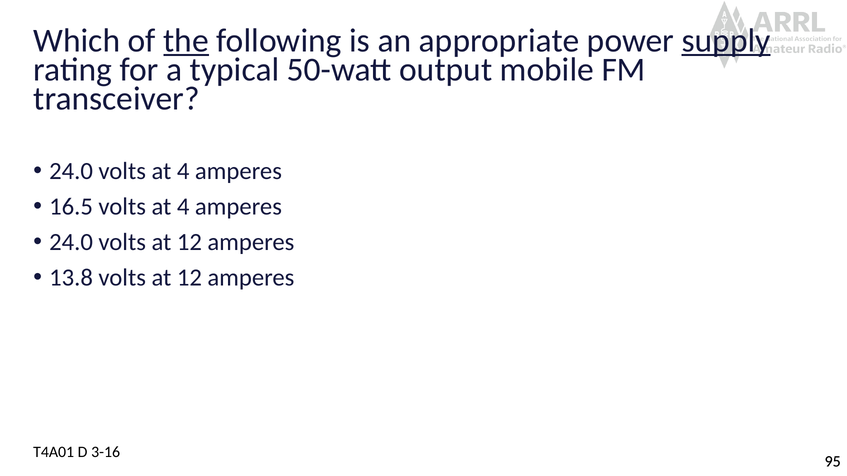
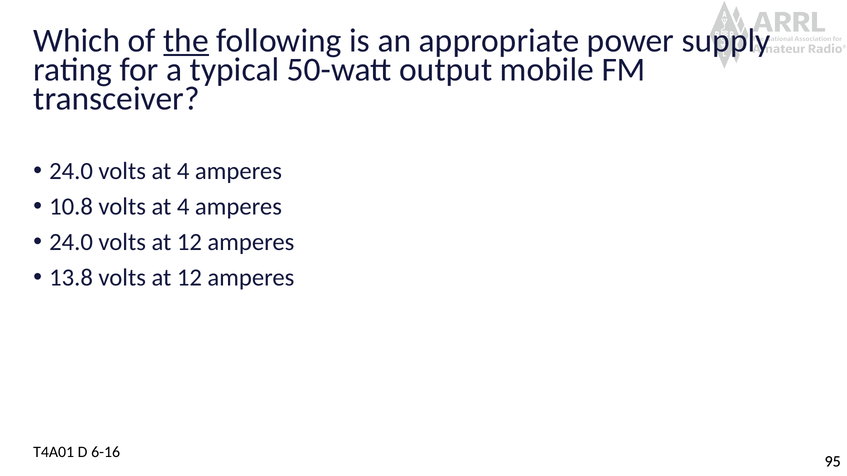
supply underline: present -> none
16.5: 16.5 -> 10.8
3-16: 3-16 -> 6-16
